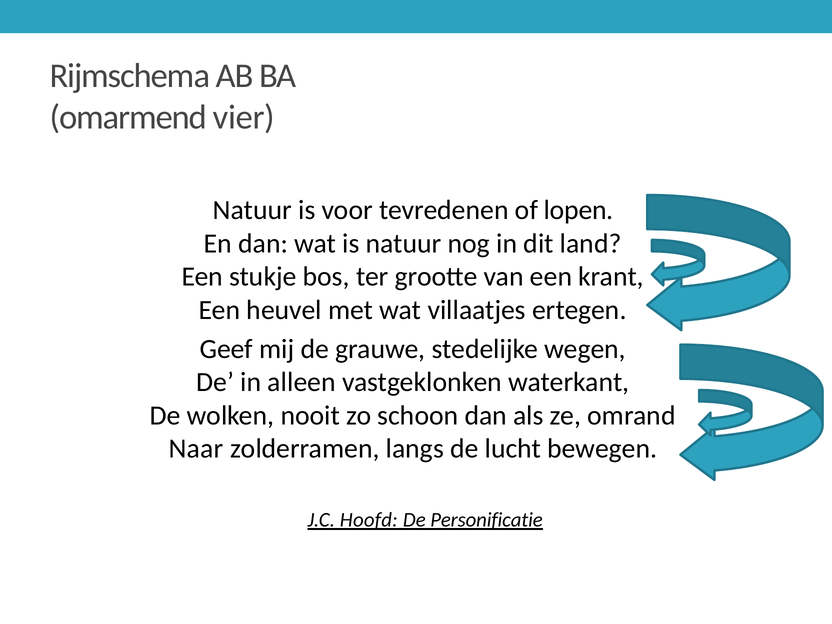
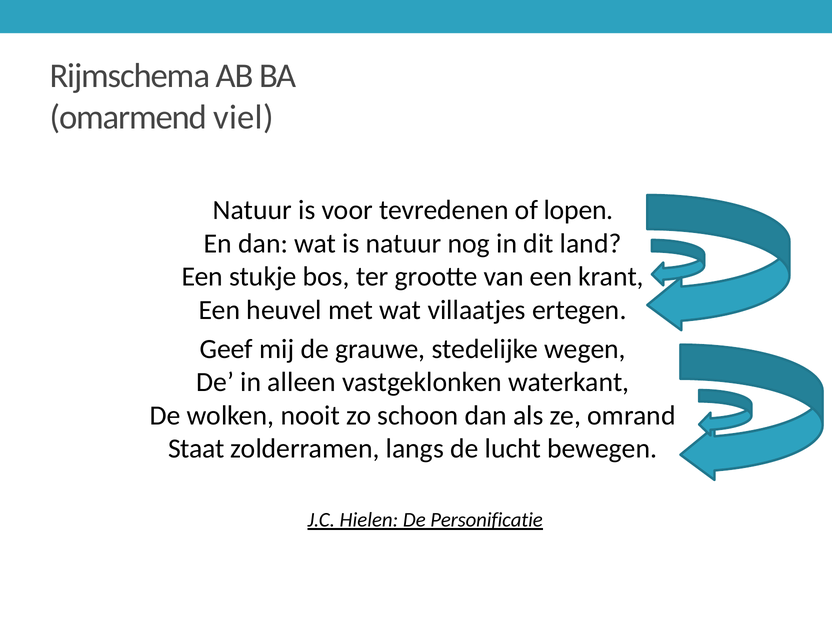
vier: vier -> viel
Naar: Naar -> Staat
Hoofd: Hoofd -> Hielen
